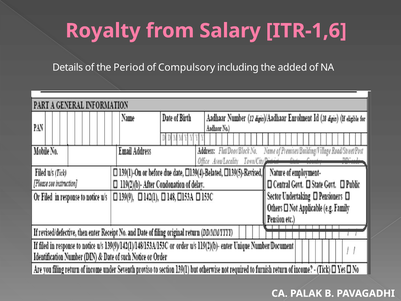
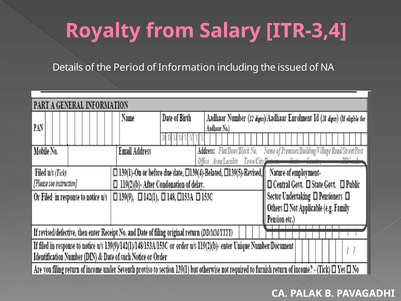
ITR-1,6: ITR-1,6 -> ITR-3,4
Compulsory: Compulsory -> Information
added: added -> issued
